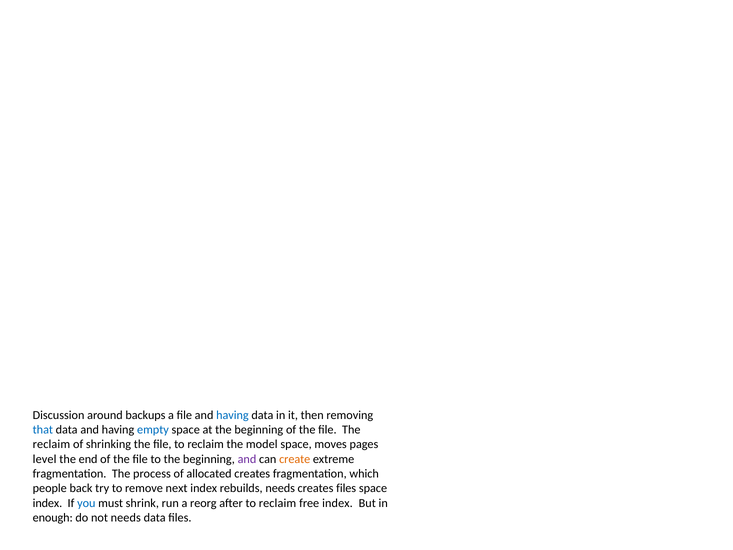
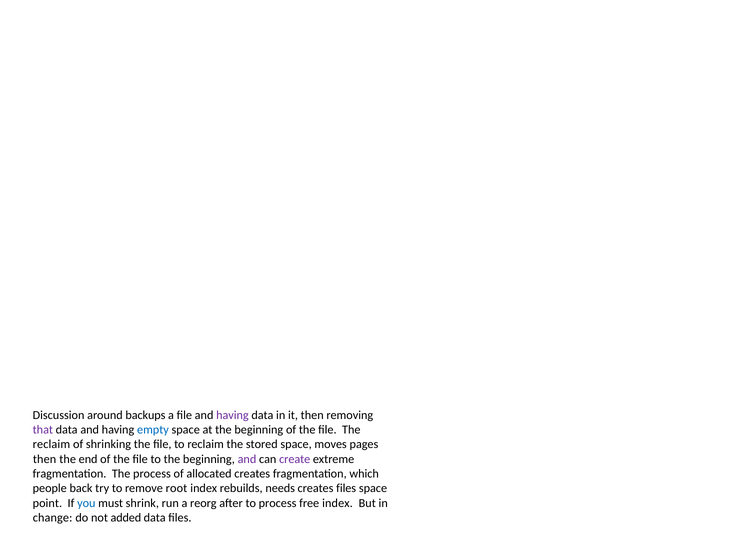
having at (232, 415) colour: blue -> purple
that colour: blue -> purple
model: model -> stored
level at (45, 459): level -> then
create colour: orange -> purple
next: next -> root
index at (47, 503): index -> point
after to reclaim: reclaim -> process
enough: enough -> change
not needs: needs -> added
